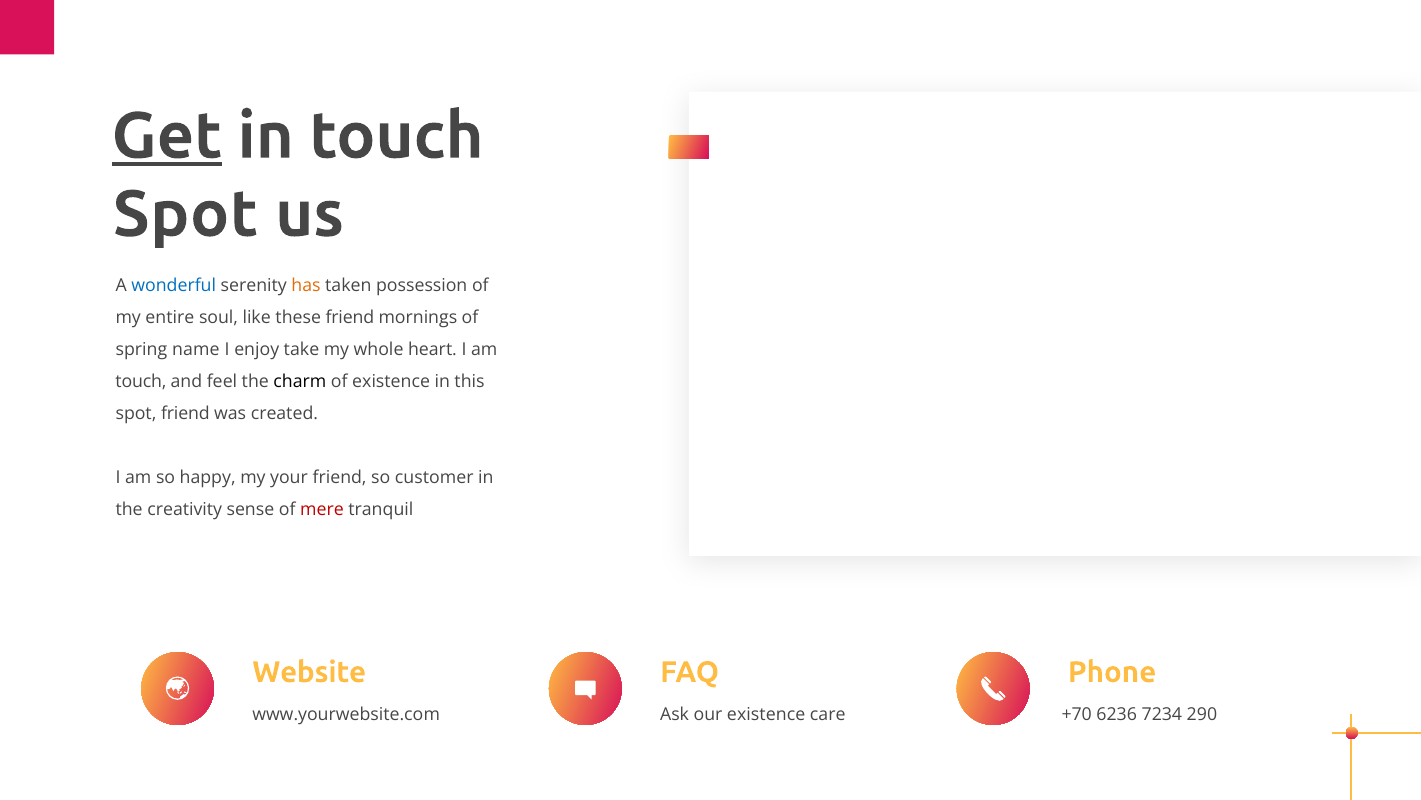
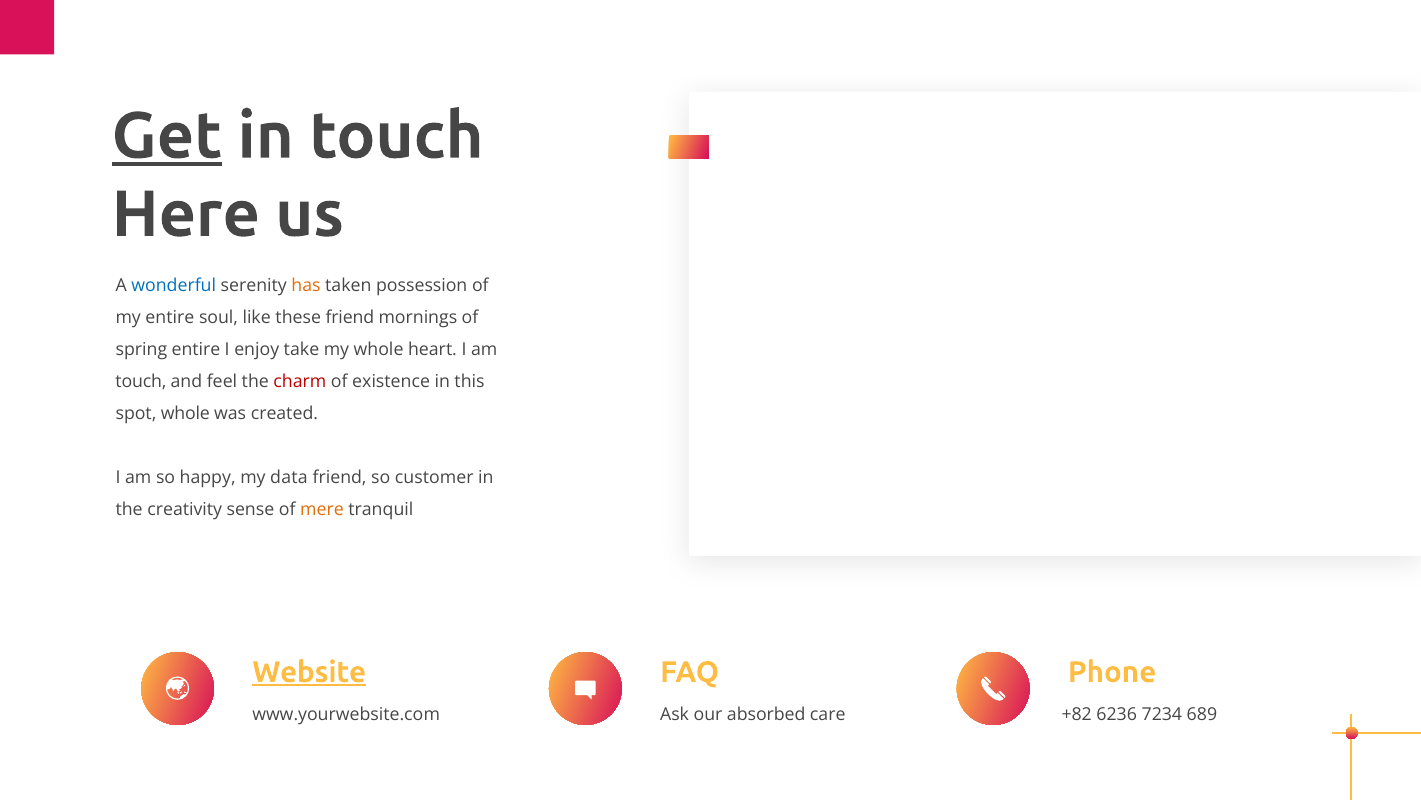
Spot at (185, 214): Spot -> Here
spring name: name -> entire
charm colour: black -> red
spot friend: friend -> whole
your: your -> data
mere colour: red -> orange
Website underline: none -> present
our existence: existence -> absorbed
+70: +70 -> +82
290: 290 -> 689
